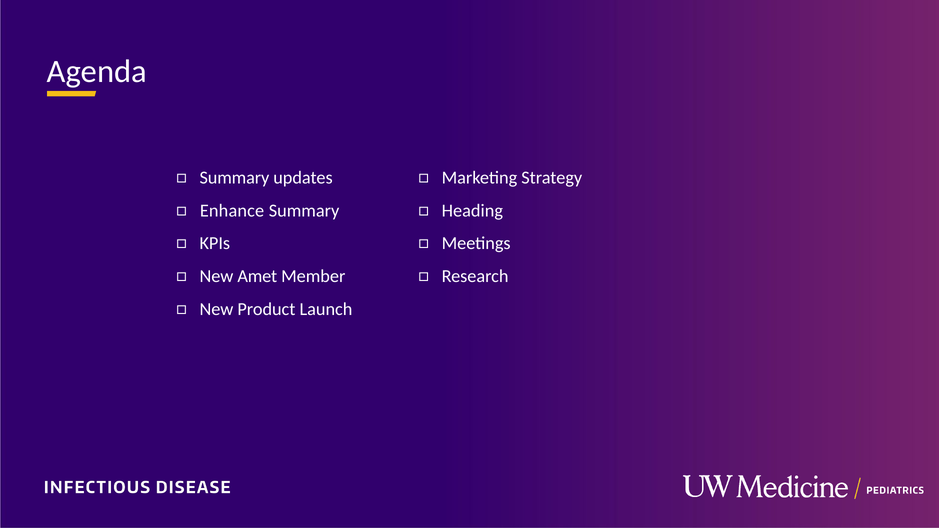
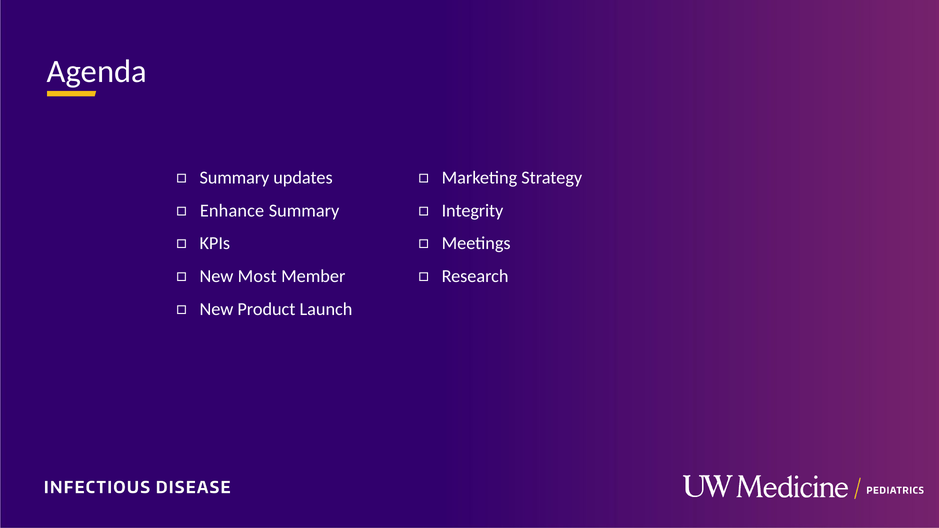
Heading: Heading -> Integrity
Amet: Amet -> Most
